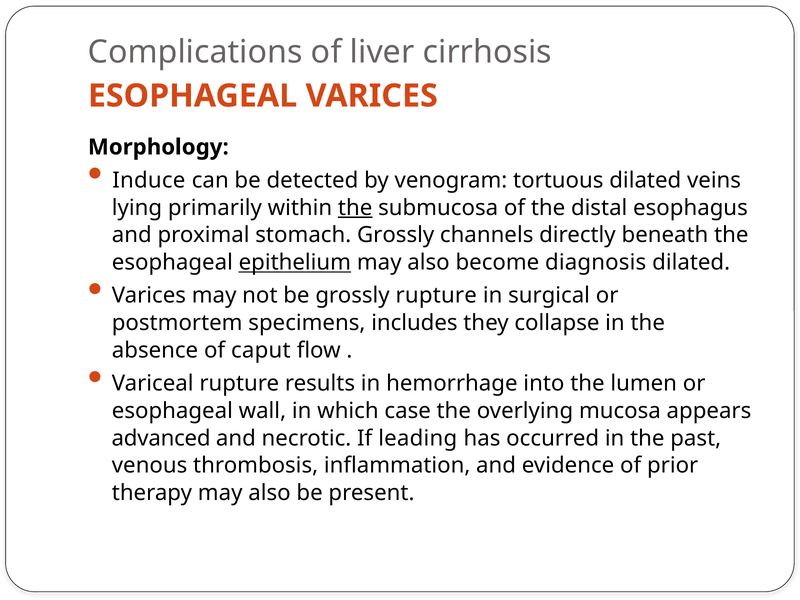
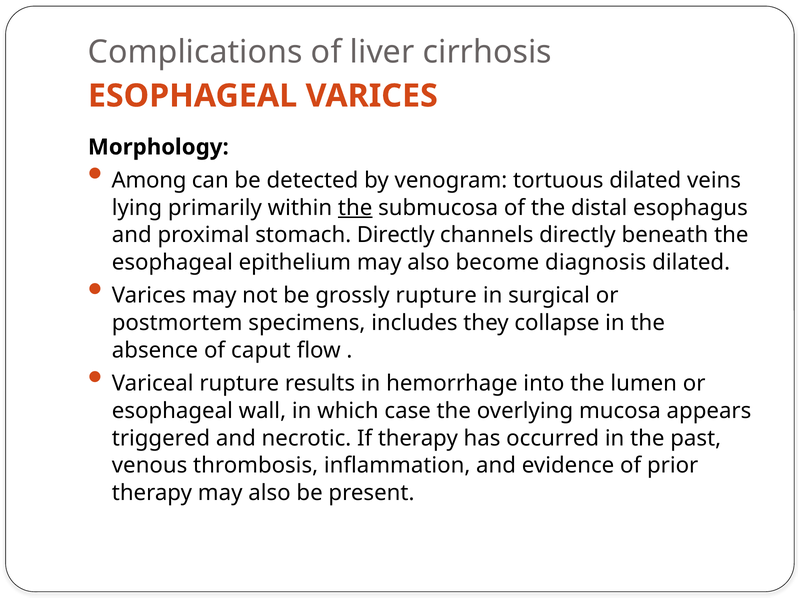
Induce: Induce -> Among
stomach Grossly: Grossly -> Directly
epithelium underline: present -> none
advanced: advanced -> triggered
If leading: leading -> therapy
